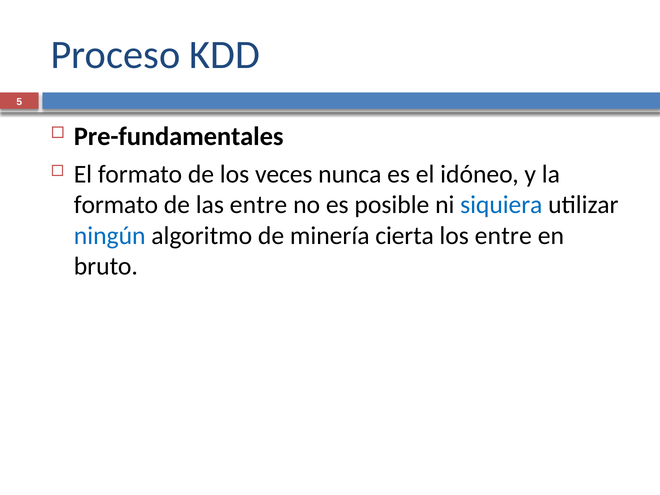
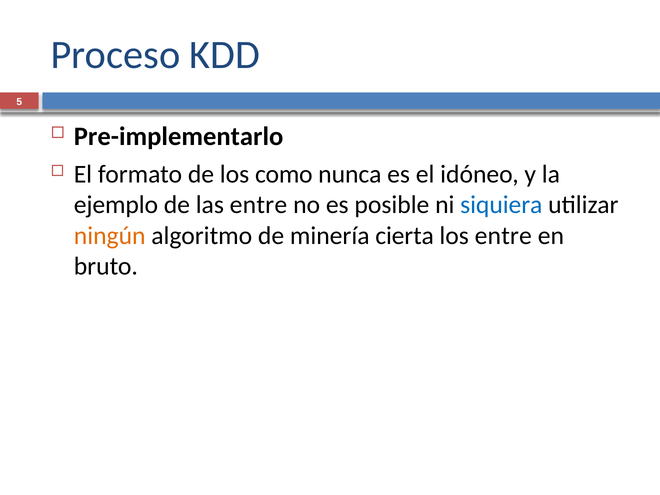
Pre-fundamentales: Pre-fundamentales -> Pre-implementarlo
veces: veces -> como
formato at (116, 205): formato -> ejemplo
ningún colour: blue -> orange
